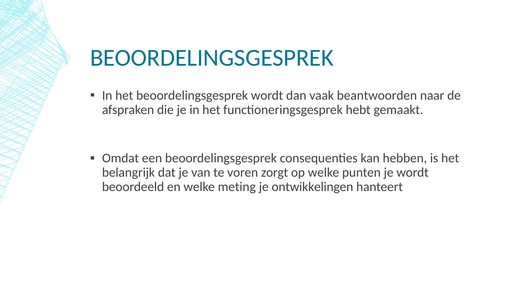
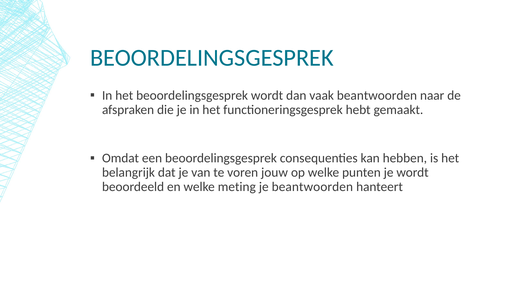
zorgt: zorgt -> jouw
je ontwikkelingen: ontwikkelingen -> beantwoorden
